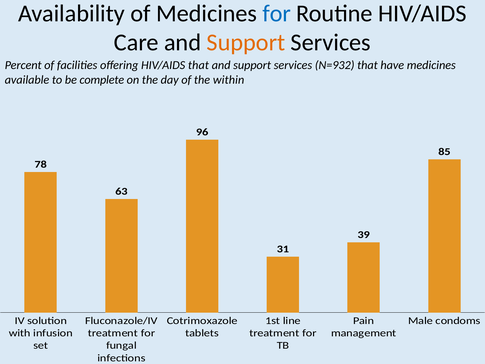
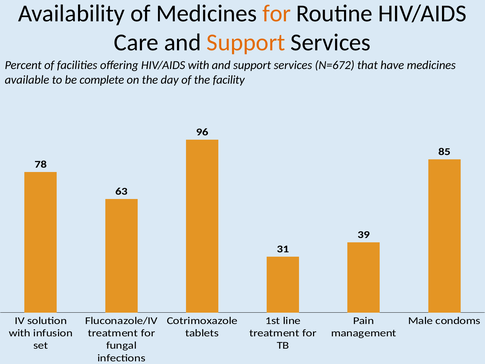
for at (277, 13) colour: blue -> orange
HIV/AIDS that: that -> with
N=932: N=932 -> N=672
within: within -> facility
